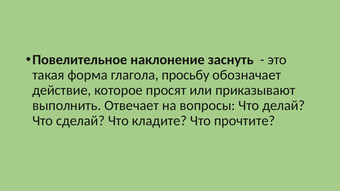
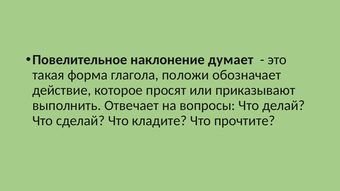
заснуть: заснуть -> думает
просьбу: просьбу -> положи
